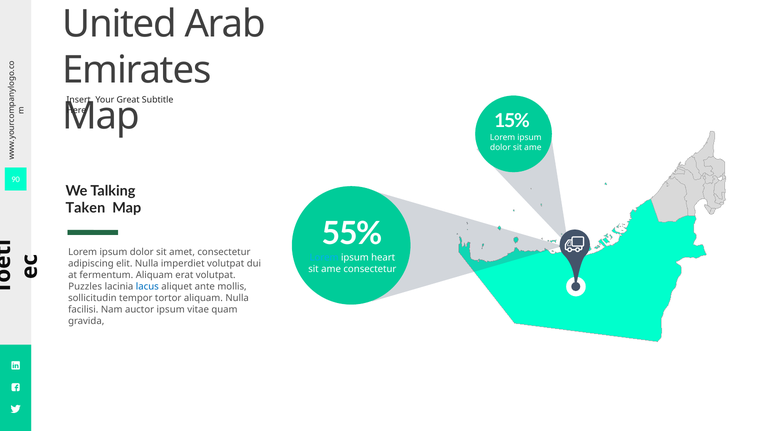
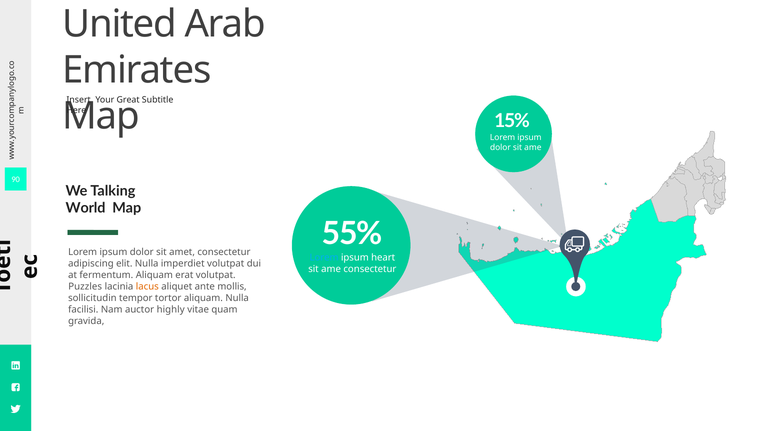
Taken: Taken -> World
lacus colour: blue -> orange
auctor ipsum: ipsum -> highly
